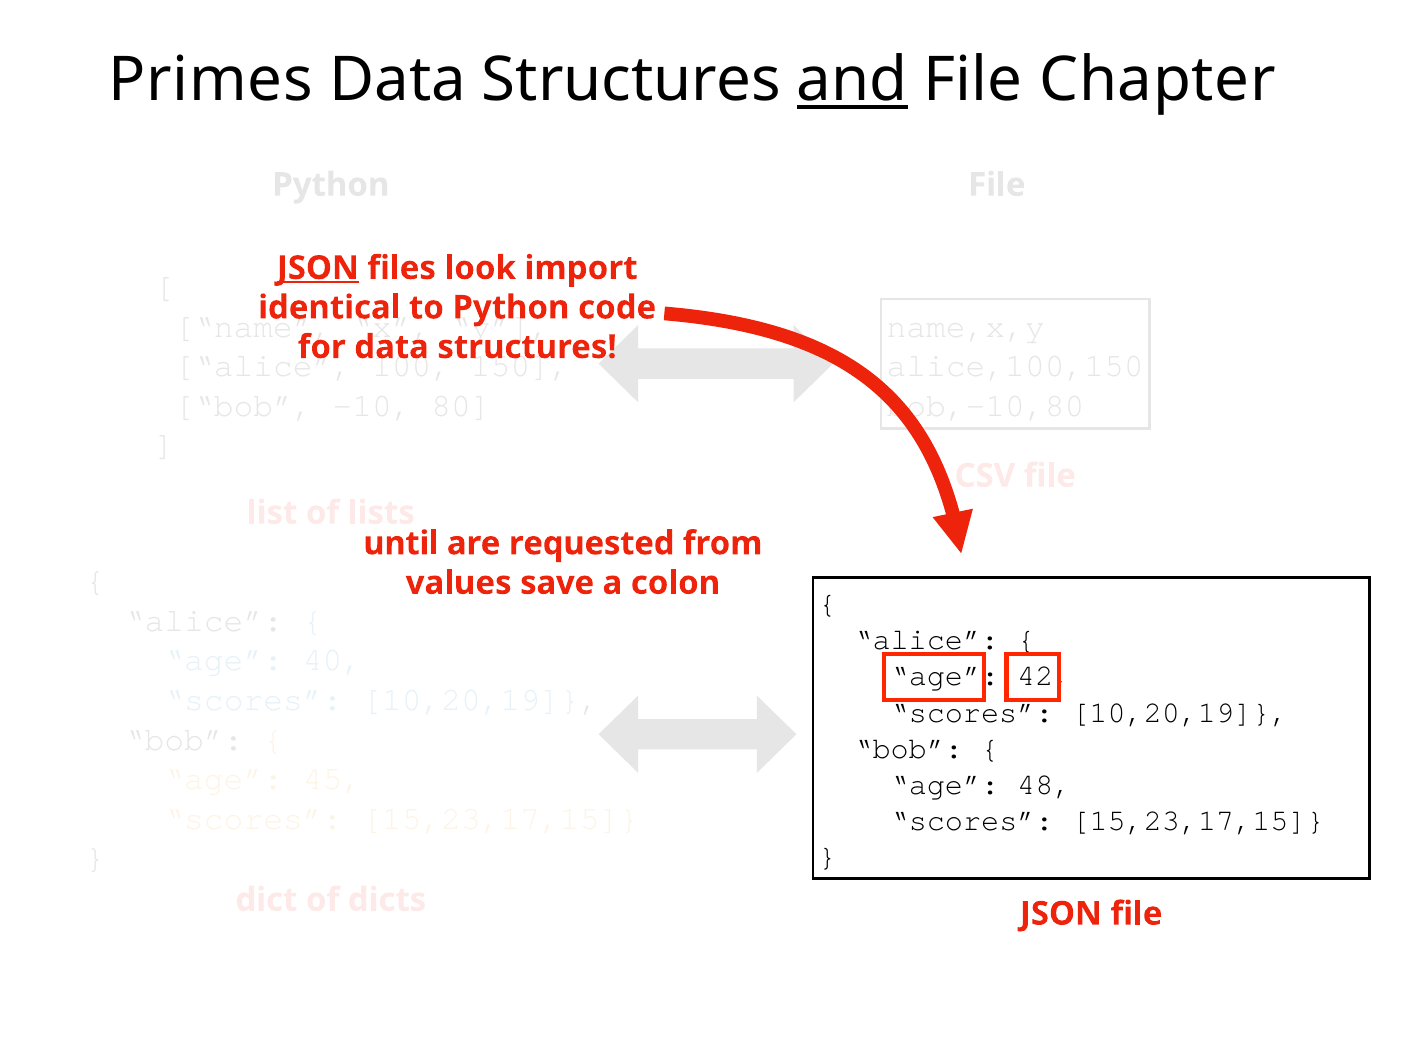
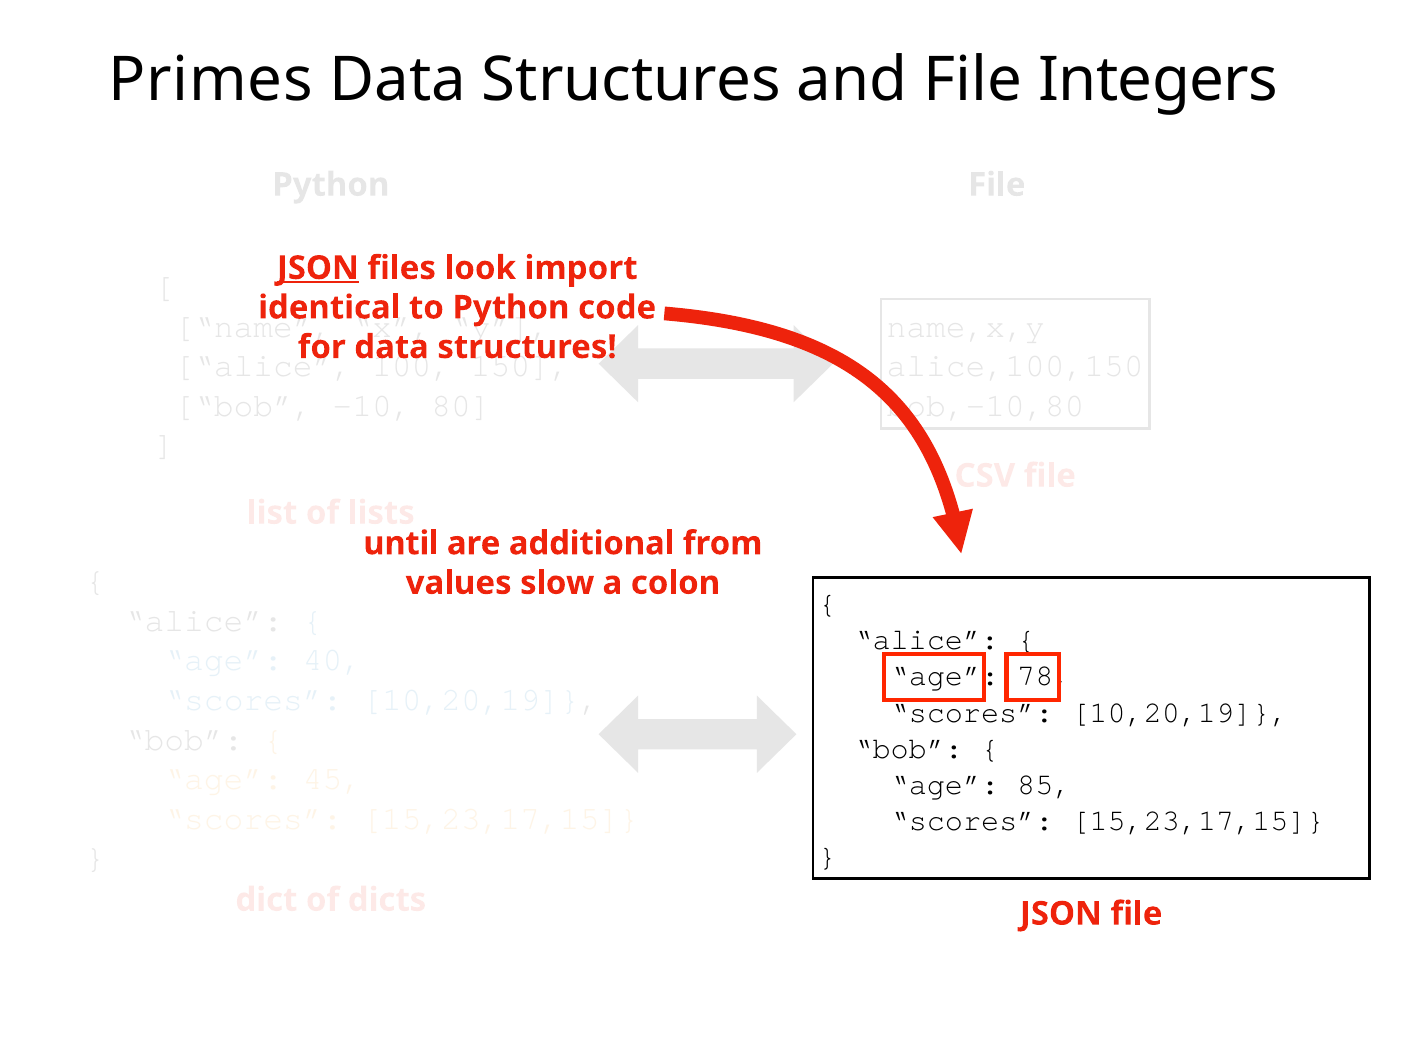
and underline: present -> none
Chapter: Chapter -> Integers
requested: requested -> additional
save: save -> slow
42: 42 -> 78
48: 48 -> 85
